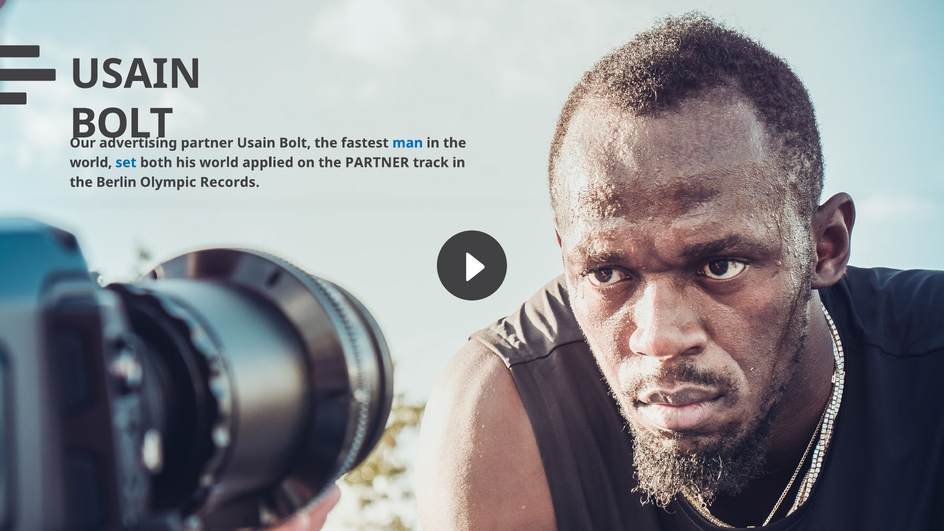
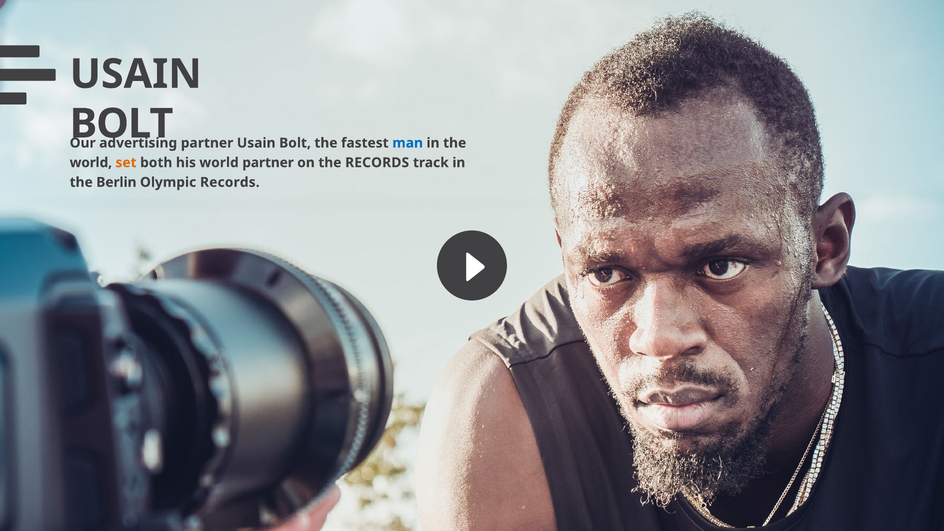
set colour: blue -> orange
world applied: applied -> partner
the PARTNER: PARTNER -> RECORDS
